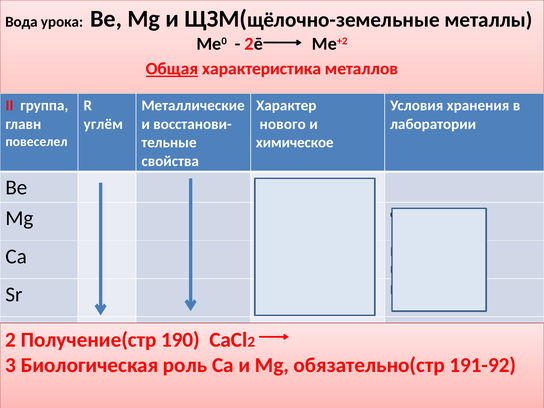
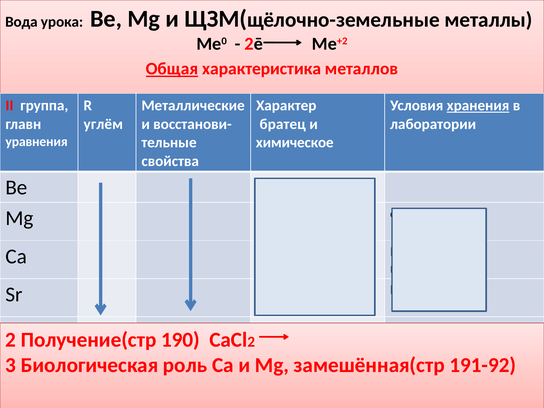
хранения underline: none -> present
нового: нового -> братец
повеселел: повеселел -> уравнения
обязательно(стр: обязательно(стр -> замешённая(стр
